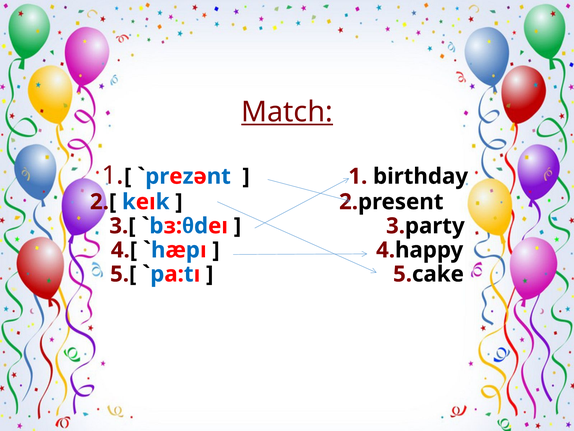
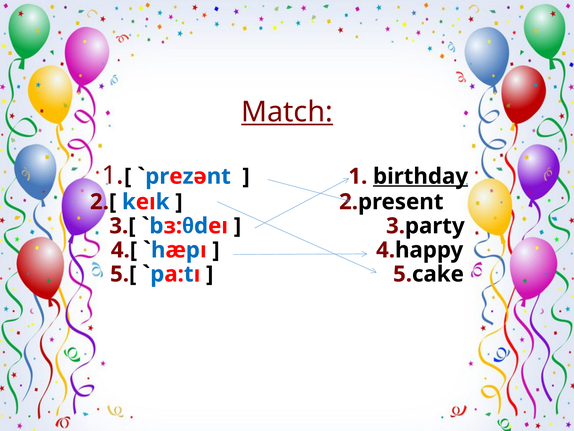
birthday underline: none -> present
